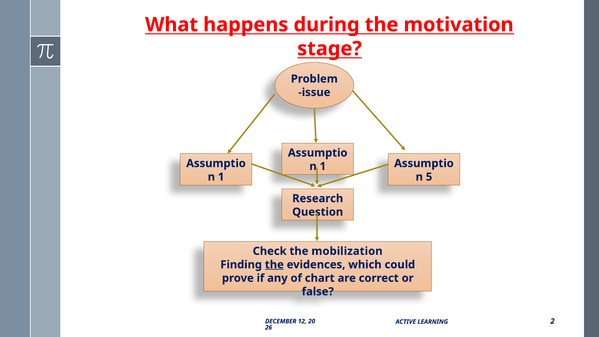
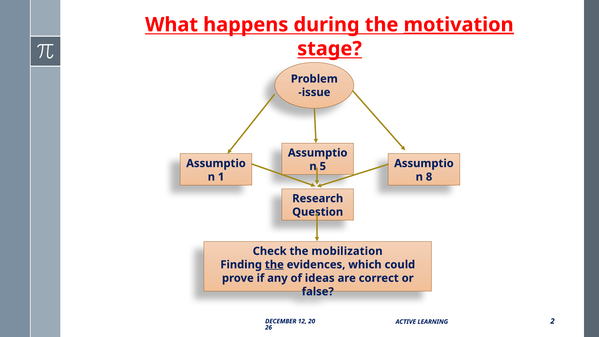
motivation underline: none -> present
1 at (323, 166): 1 -> 5
5: 5 -> 8
chart: chart -> ideas
